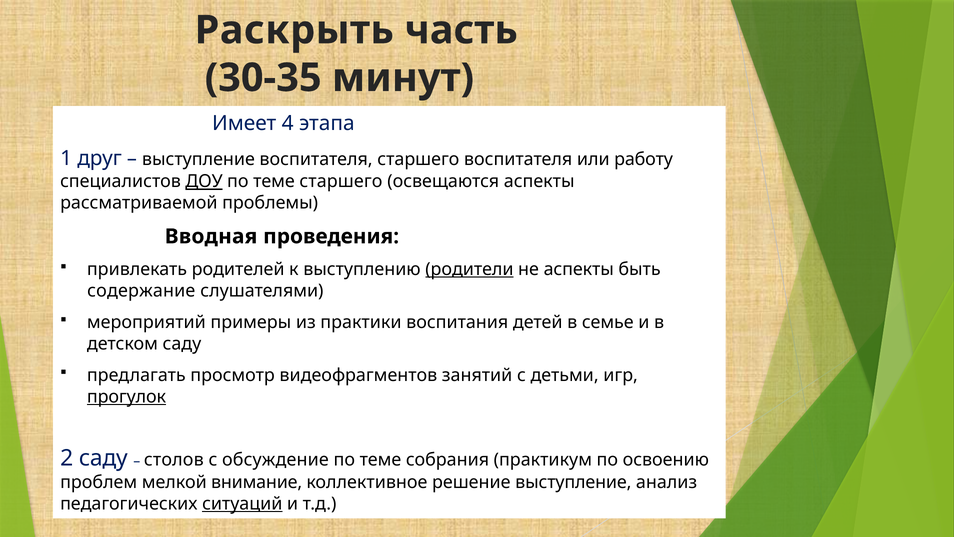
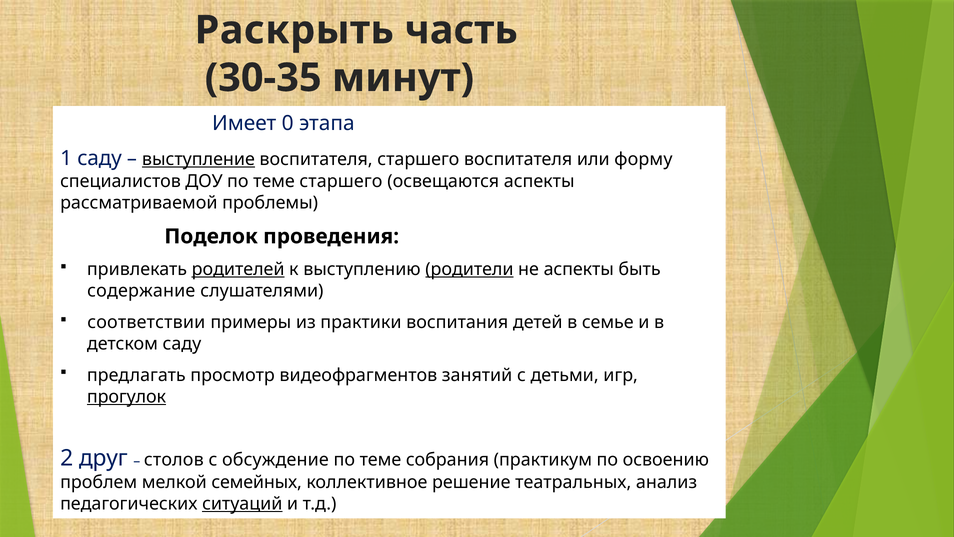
4: 4 -> 0
1 друг: друг -> саду
выступление at (198, 159) underline: none -> present
работу: работу -> форму
ДОУ underline: present -> none
Вводная: Вводная -> Поделок
родителей underline: none -> present
мероприятий: мероприятий -> соответствии
2 саду: саду -> друг
внимание: внимание -> семейных
решение выступление: выступление -> театральных
